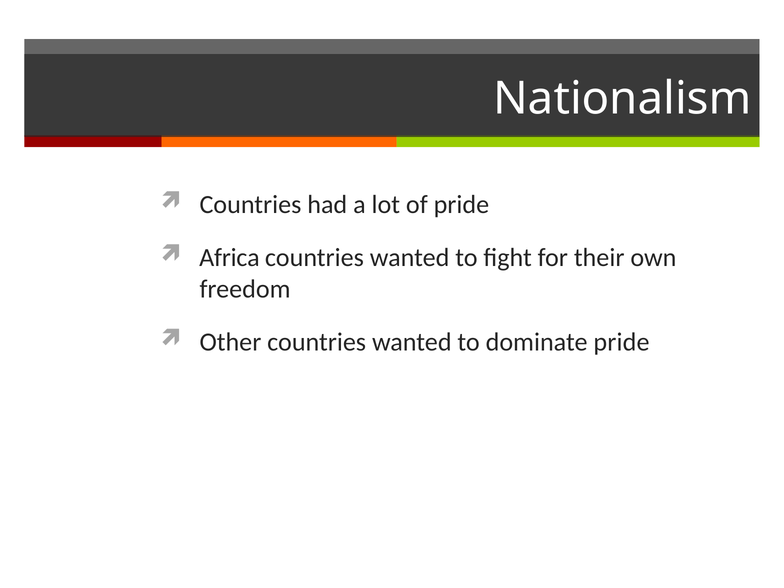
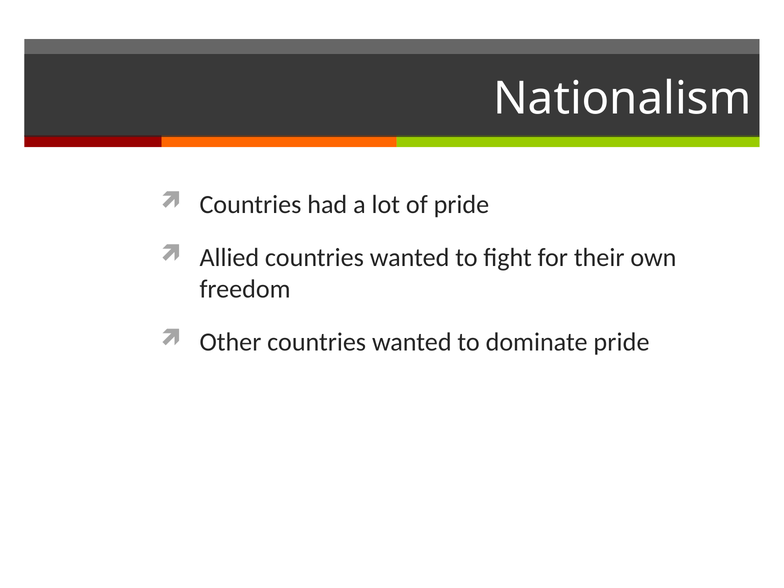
Africa: Africa -> Allied
